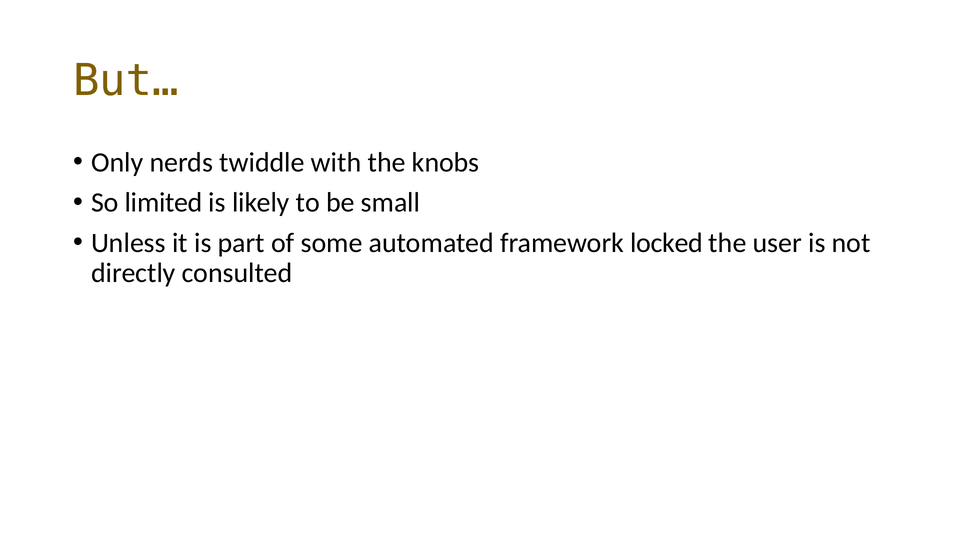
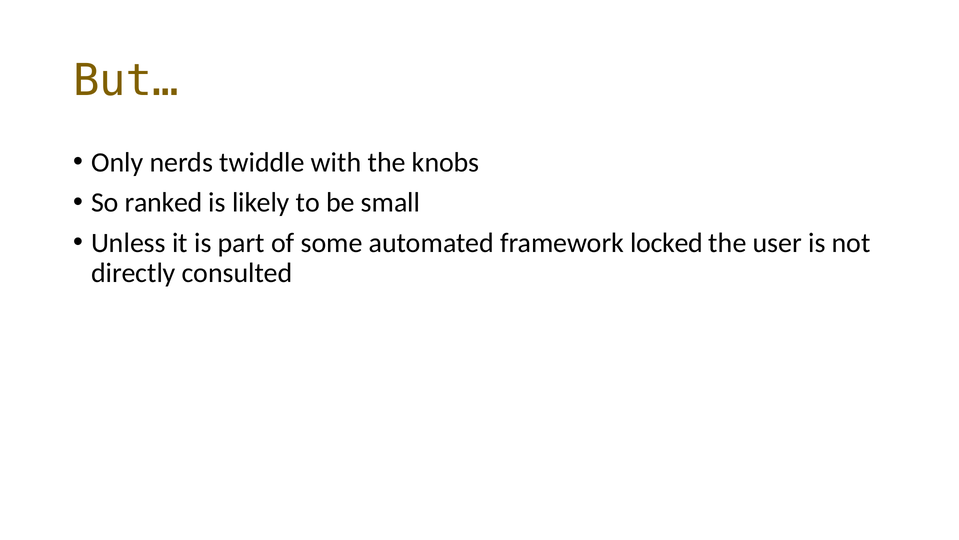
limited: limited -> ranked
